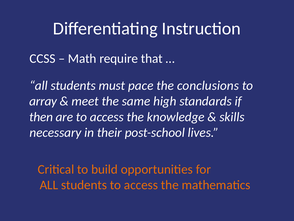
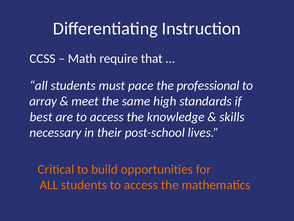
conclusions: conclusions -> professional
then: then -> best
